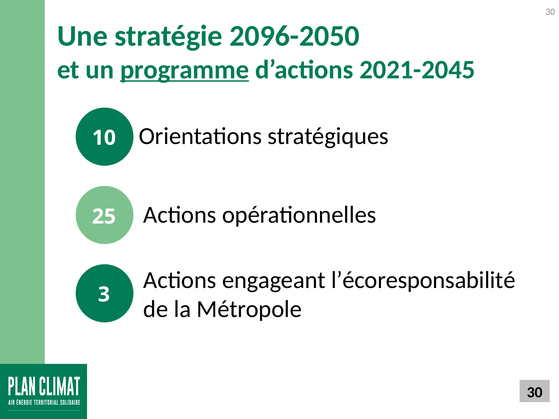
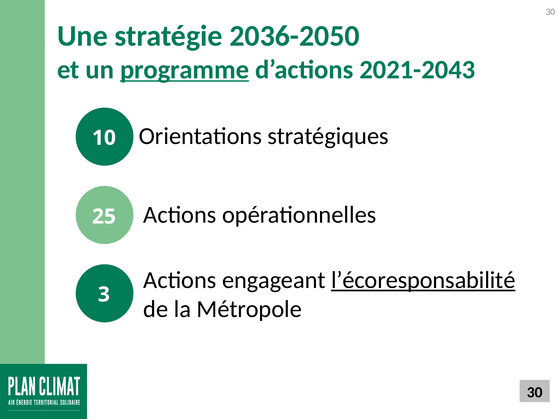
2096-2050: 2096-2050 -> 2036-2050
2021-2045: 2021-2045 -> 2021-2043
l’écoresponsabilité underline: none -> present
